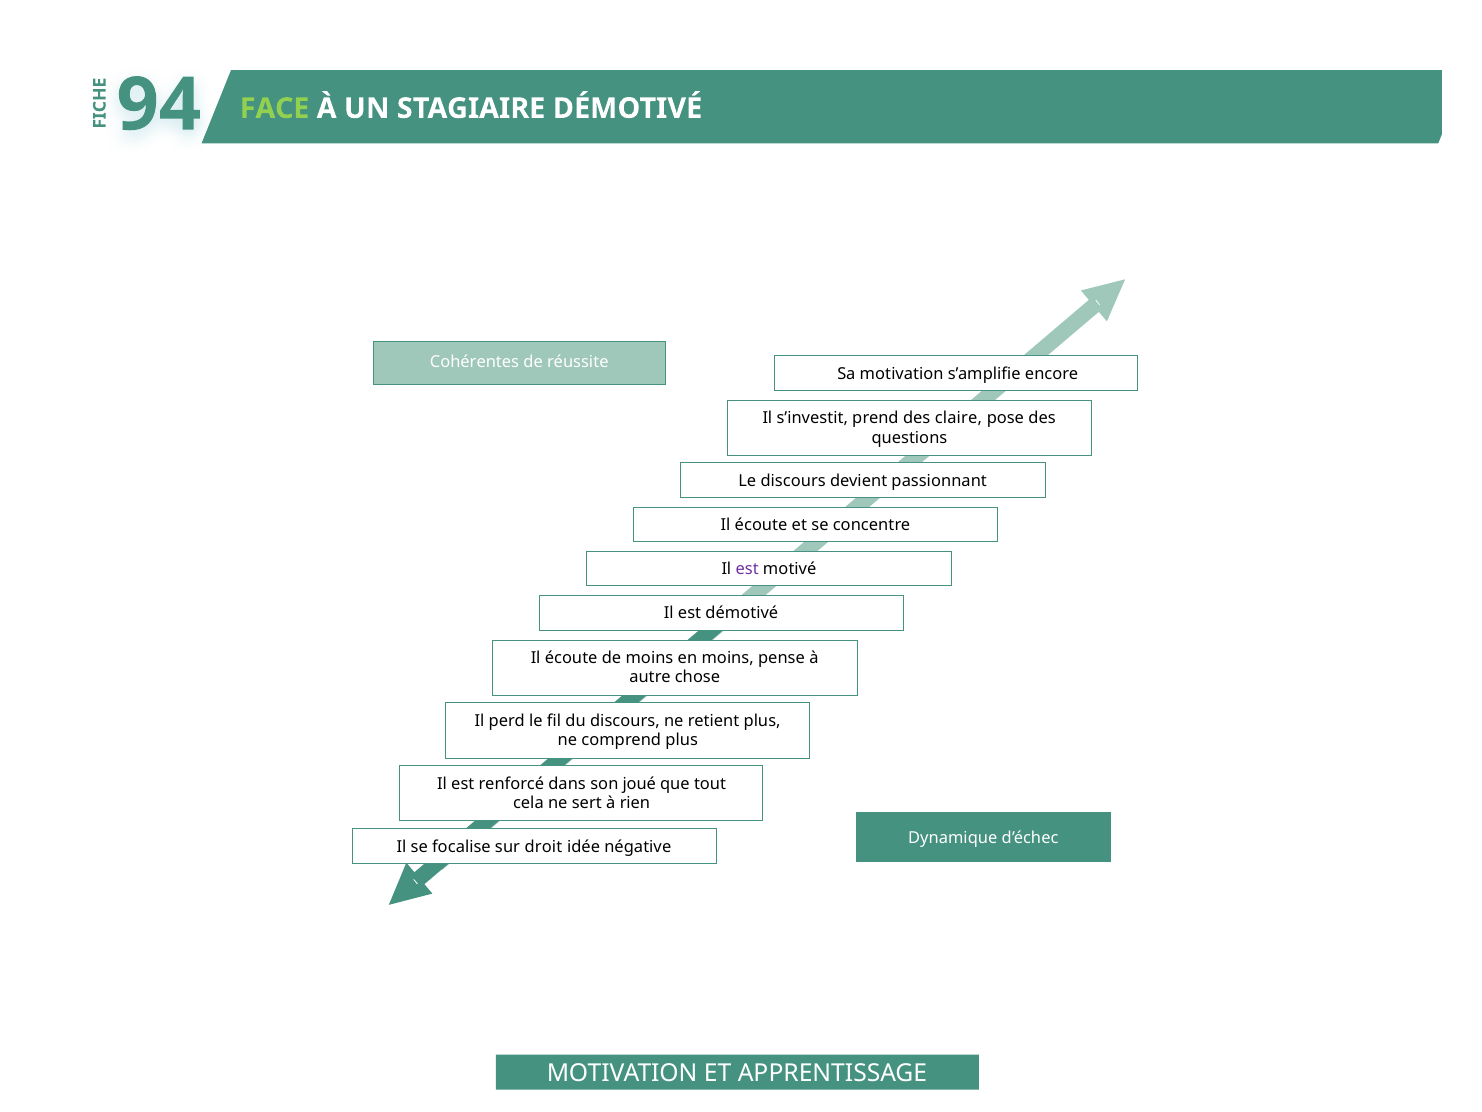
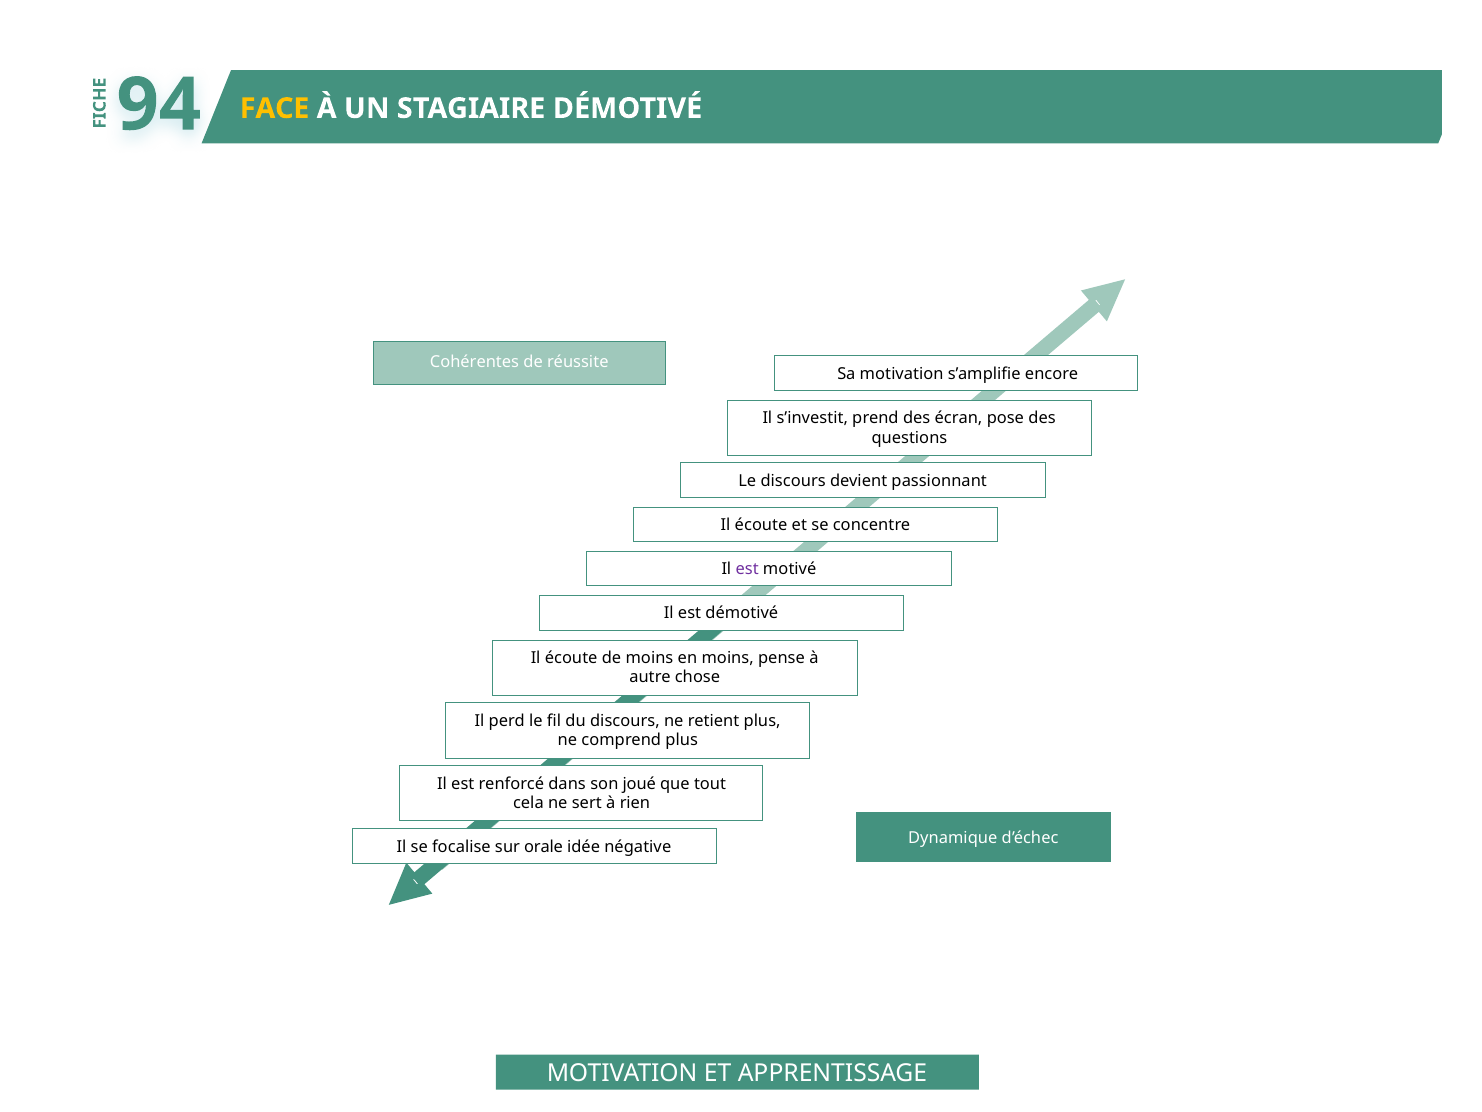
FACE colour: light green -> yellow
claire: claire -> écran
droit: droit -> orale
